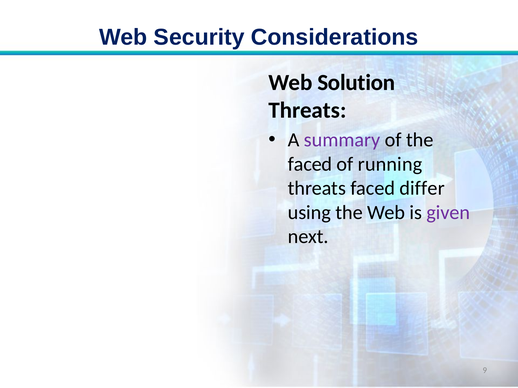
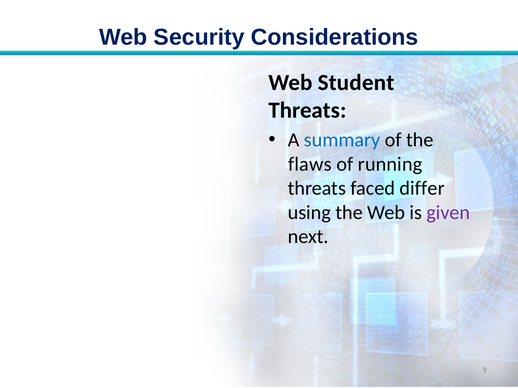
Solution: Solution -> Student
summary colour: purple -> blue
faced at (310, 164): faced -> flaws
